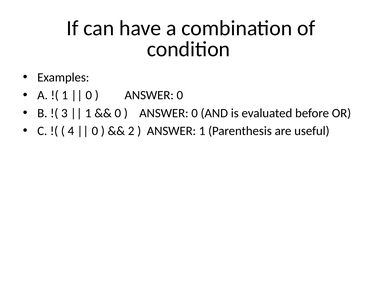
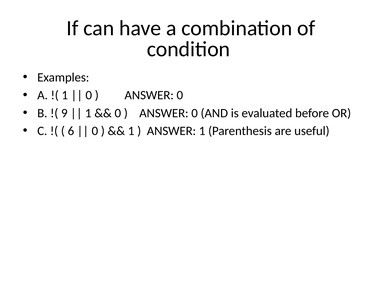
3: 3 -> 9
4: 4 -> 6
2 at (131, 131): 2 -> 1
